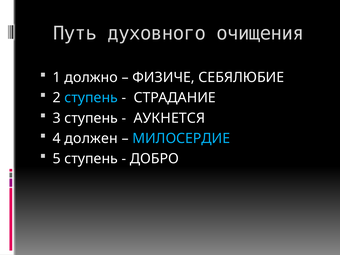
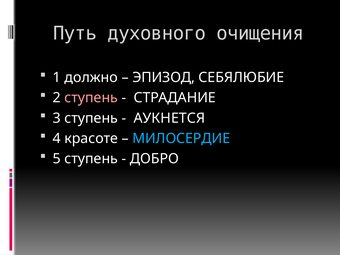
ФИЗИЧЕ: ФИЗИЧЕ -> ЭПИЗОД
ступень at (91, 98) colour: light blue -> pink
должен: должен -> красоте
